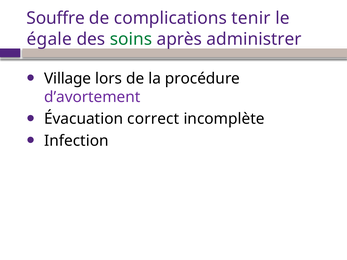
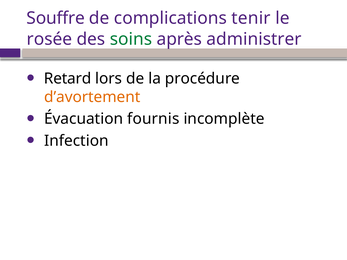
égale: égale -> rosée
Village: Village -> Retard
d’avortement colour: purple -> orange
correct: correct -> fournis
